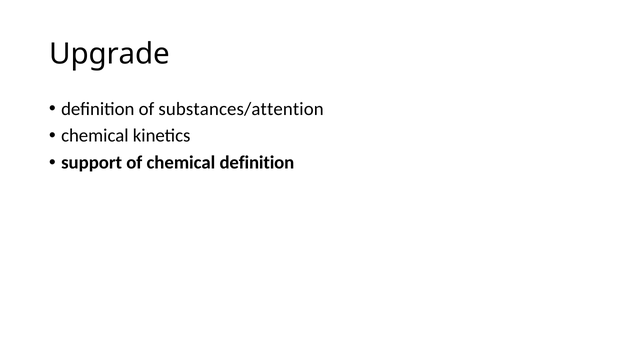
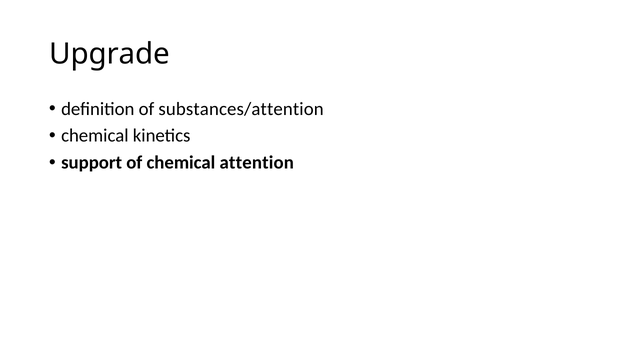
chemical definition: definition -> attention
